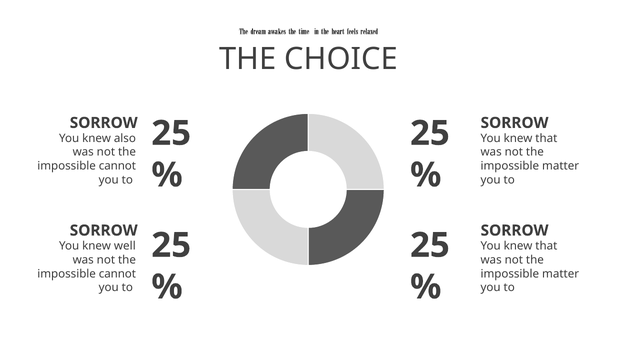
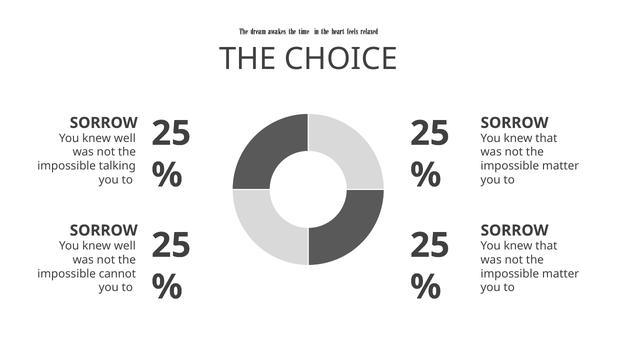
also at (125, 138): also -> well
cannot at (117, 166): cannot -> talking
